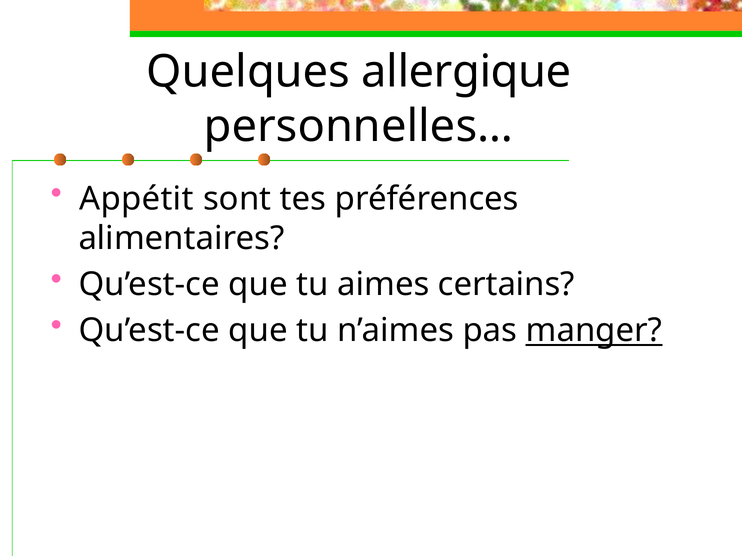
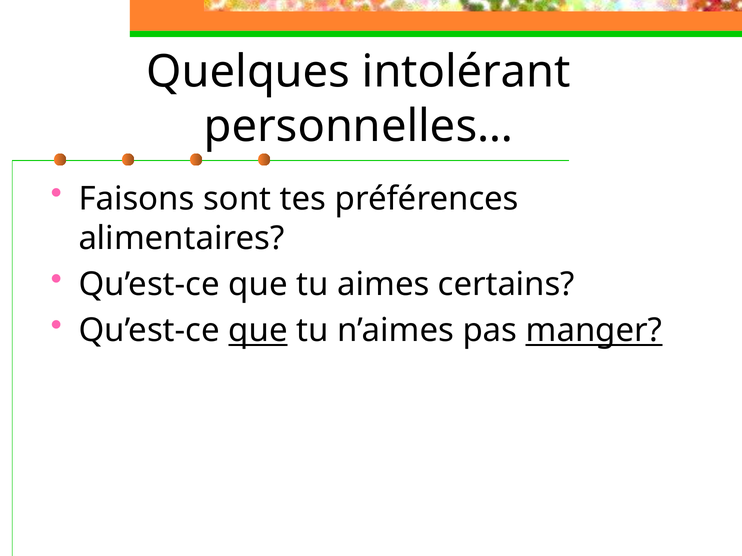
allergique: allergique -> intolérant
Appétit: Appétit -> Faisons
que at (258, 331) underline: none -> present
